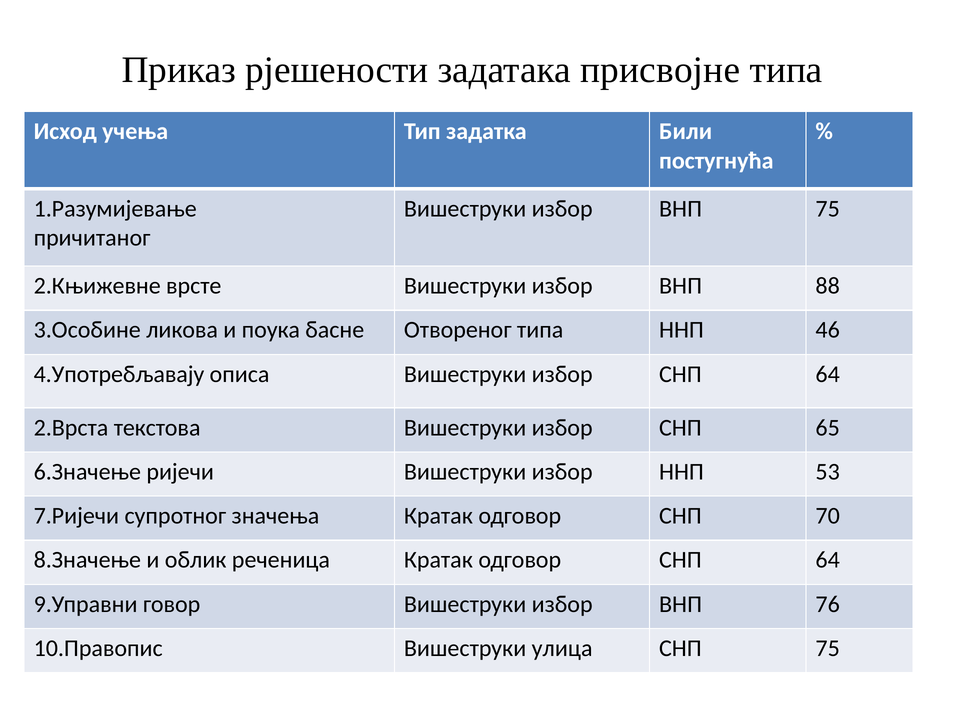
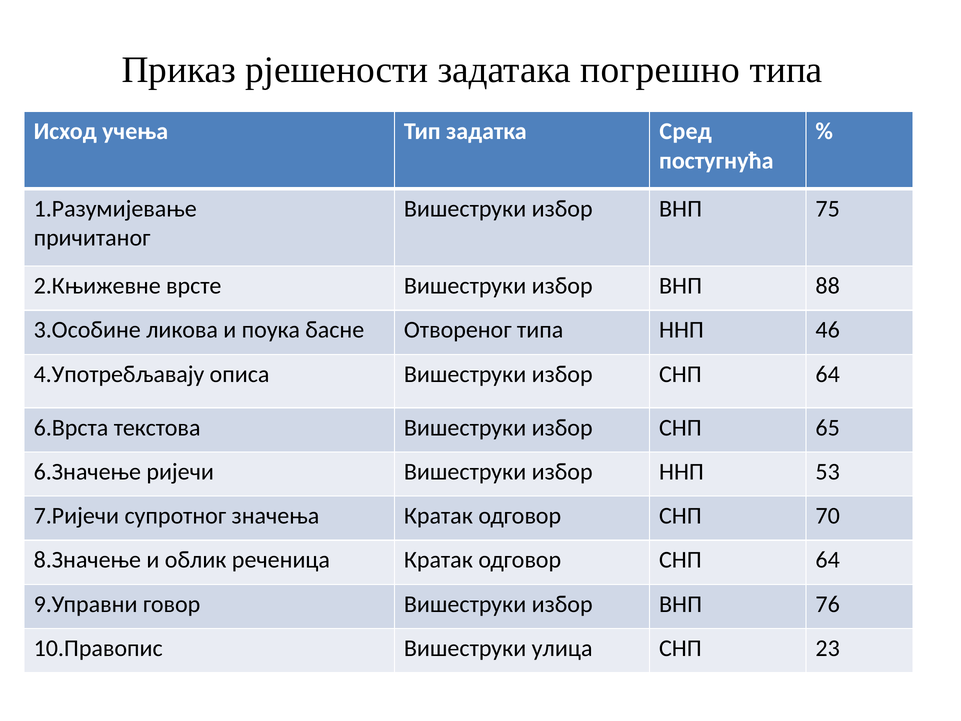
присвојне: присвојне -> погрешно
Били: Били -> Сред
2.Врста: 2.Врста -> 6.Врста
СНП 75: 75 -> 23
